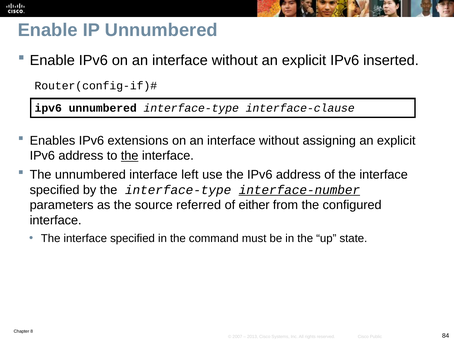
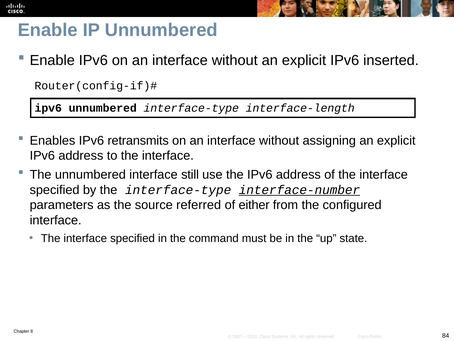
interface-clause: interface-clause -> interface-length
extensions: extensions -> retransmits
the at (130, 156) underline: present -> none
left: left -> still
